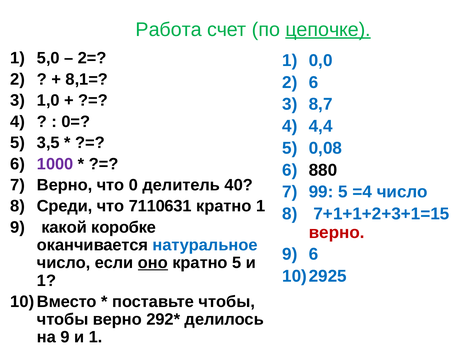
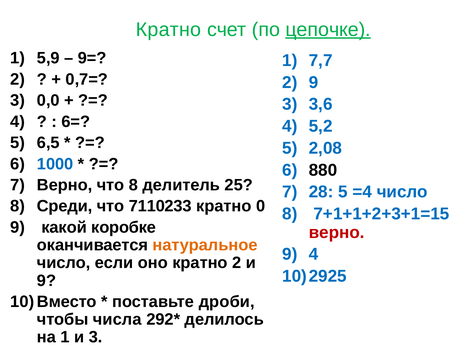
Работа at (169, 30): Работа -> Кратно
5,0: 5,0 -> 5,9
2=: 2= -> 9=
0,0: 0,0 -> 7,7
8,1=: 8,1= -> 0,7=
6 at (314, 82): 6 -> 9
1,0: 1,0 -> 0,0
8,7: 8,7 -> 3,6
0=: 0= -> 6=
4,4: 4,4 -> 5,2
3,5: 3,5 -> 6,5
0,08: 0,08 -> 2,08
1000 colour: purple -> blue
что 0: 0 -> 8
40: 40 -> 25
99: 99 -> 28
7110631: 7110631 -> 7110233
кратно 1: 1 -> 0
натуральное colour: blue -> orange
6 at (314, 254): 6 -> 4
оно underline: present -> none
кратно 5: 5 -> 2
1 at (46, 280): 1 -> 9
поставьте чтобы: чтобы -> дроби
чтобы верно: верно -> числа
на 9: 9 -> 1
1 at (96, 337): 1 -> 3
